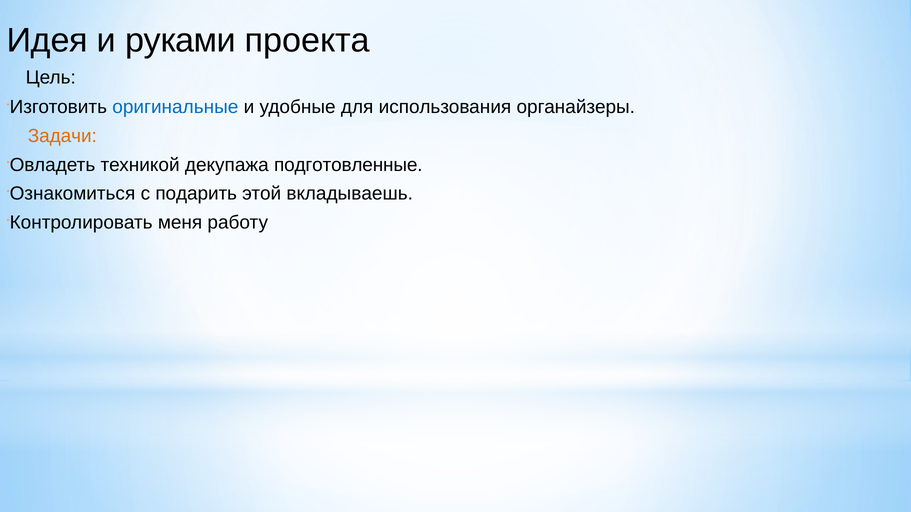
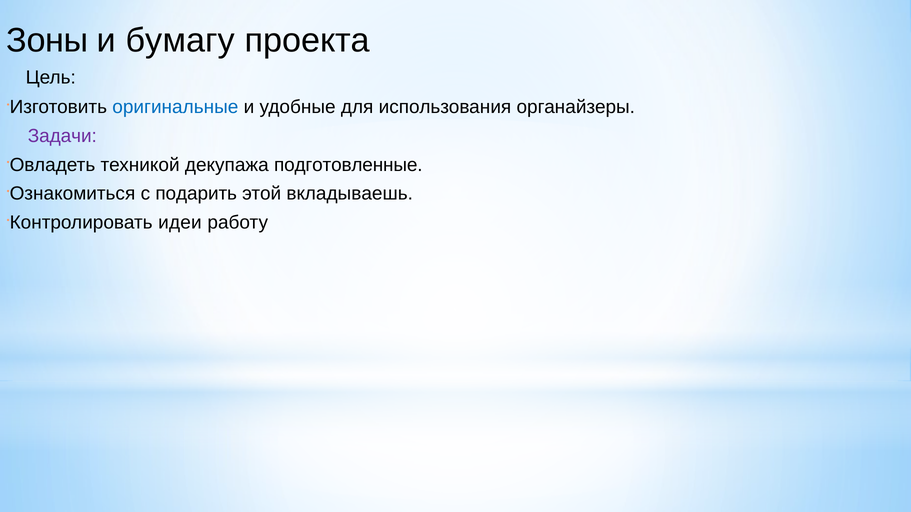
Идея: Идея -> Зоны
руками: руками -> бумагу
Задачи colour: orange -> purple
меня: меня -> идеи
